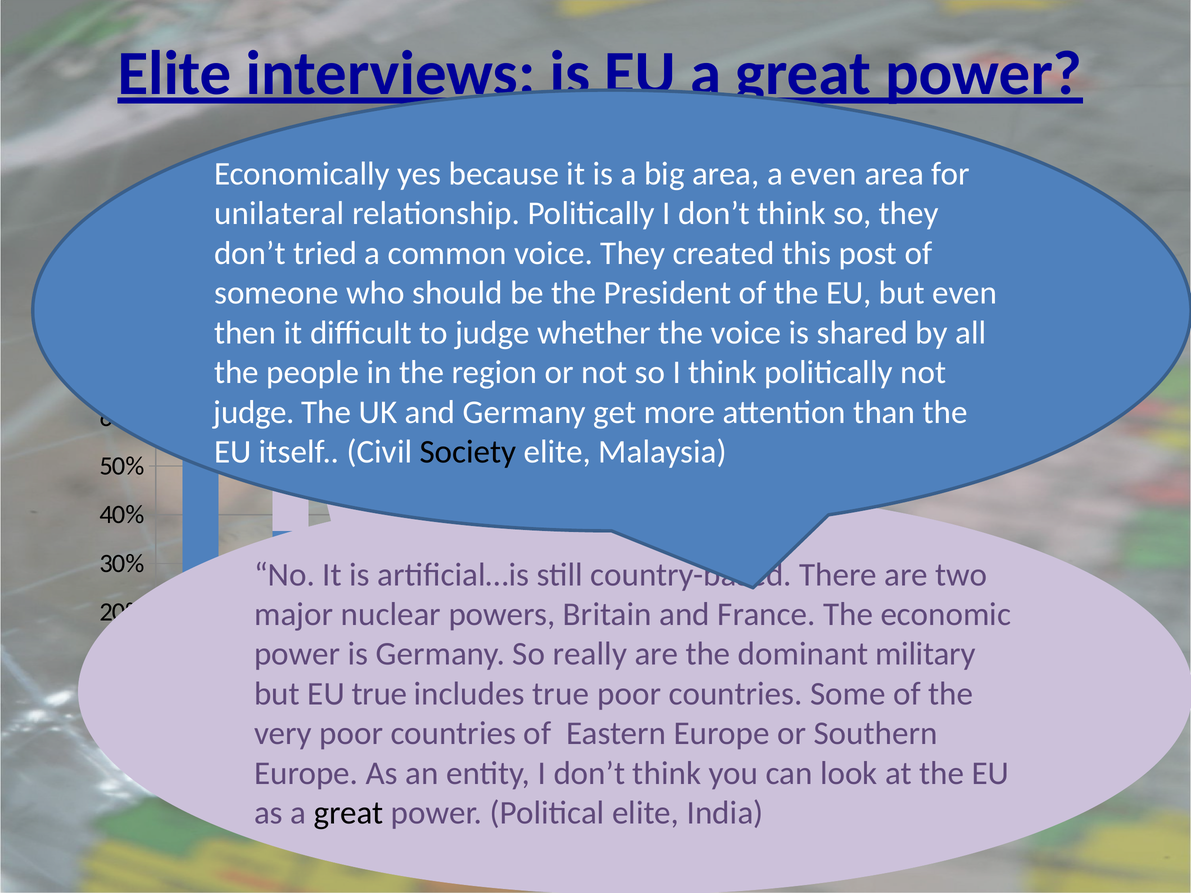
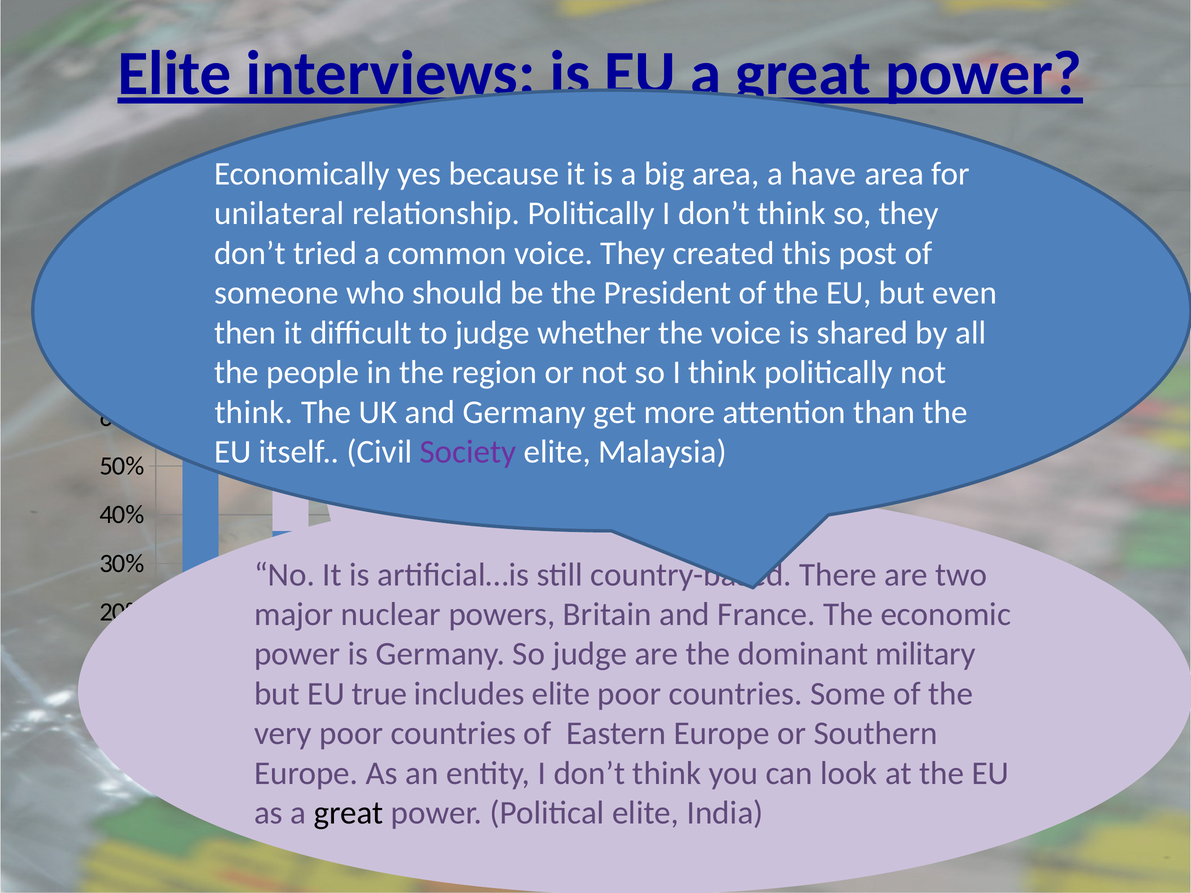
a even: even -> have
judge at (254, 412): judge -> think
Society colour: black -> purple
So really: really -> judge
includes true: true -> elite
